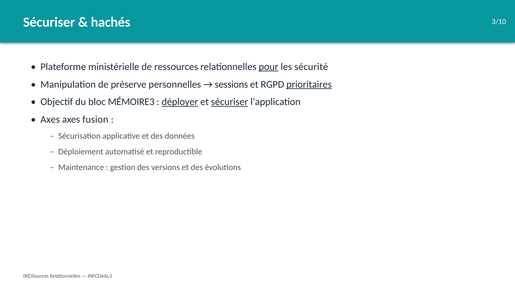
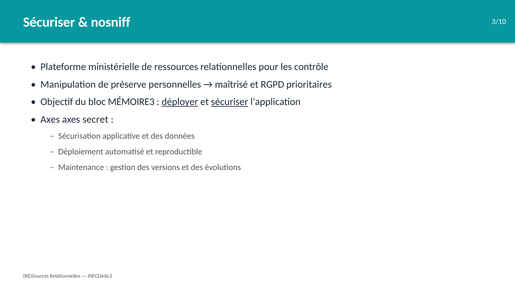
hachés: hachés -> nosniff
pour underline: present -> none
sécurité: sécurité -> contrôle
sessions: sessions -> maîtrisé
prioritaires underline: present -> none
fusion: fusion -> secret
